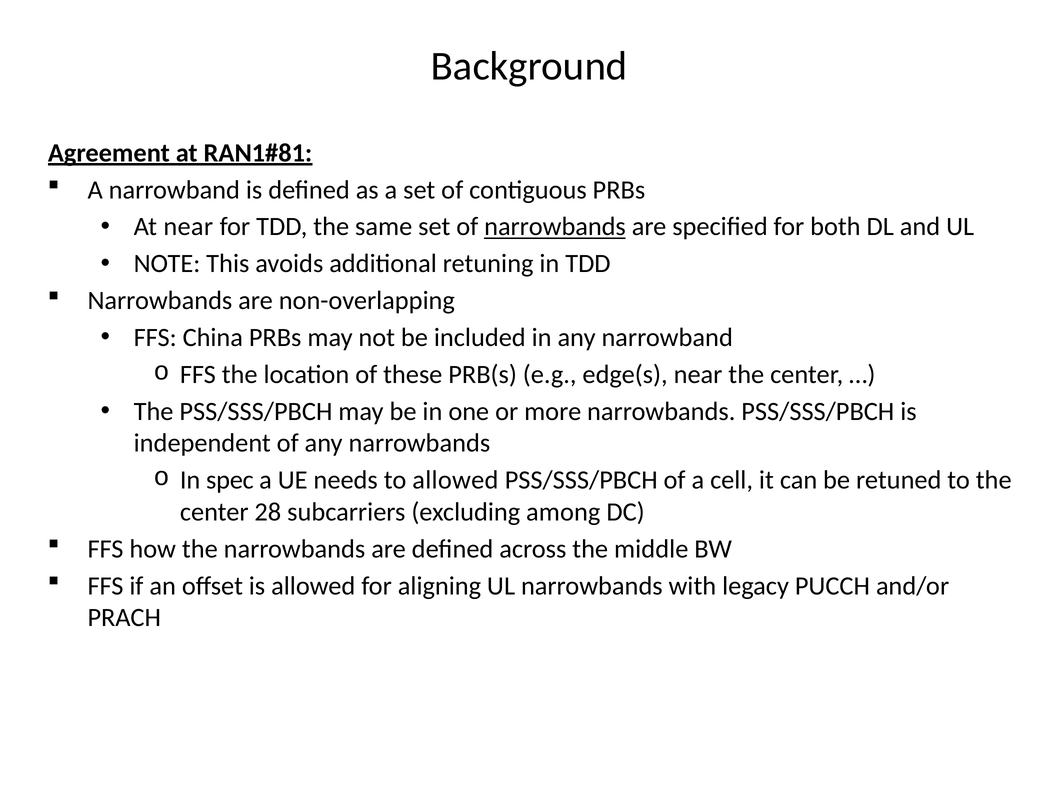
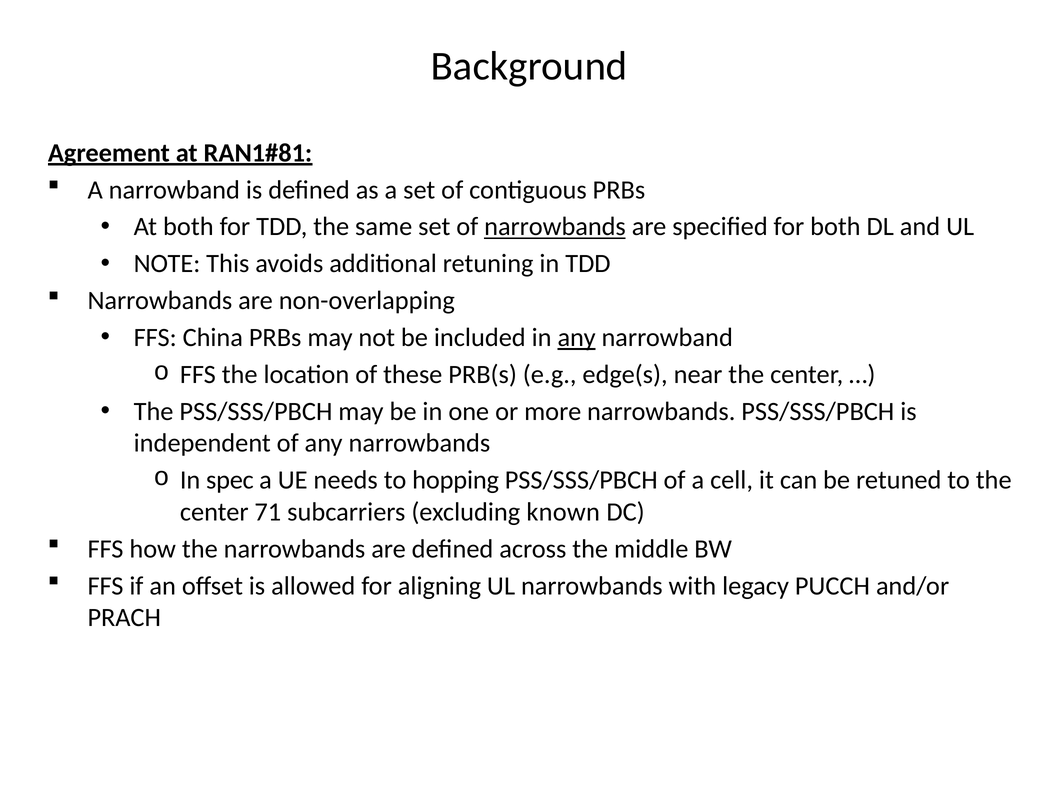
At near: near -> both
any at (577, 338) underline: none -> present
to allowed: allowed -> hopping
28: 28 -> 71
among: among -> known
